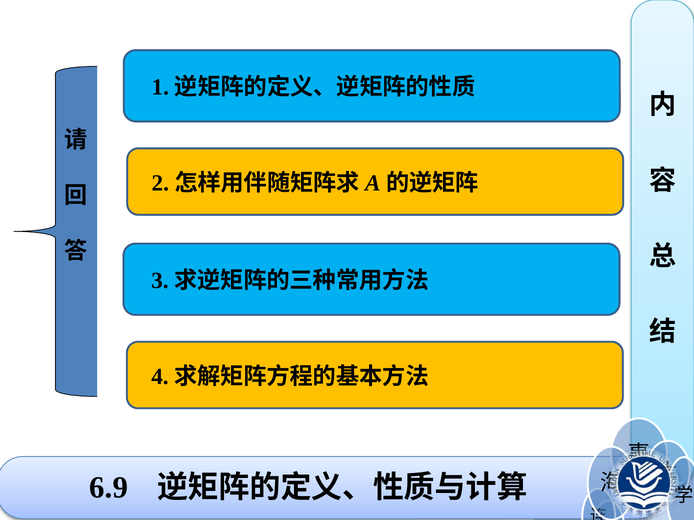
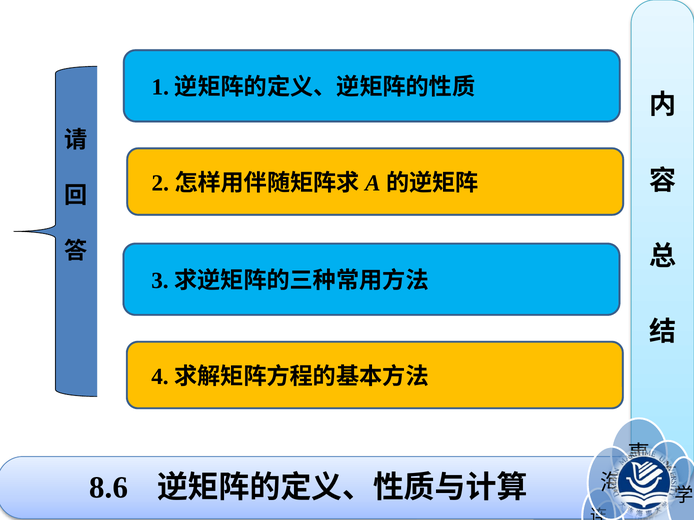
6.9: 6.9 -> 8.6
